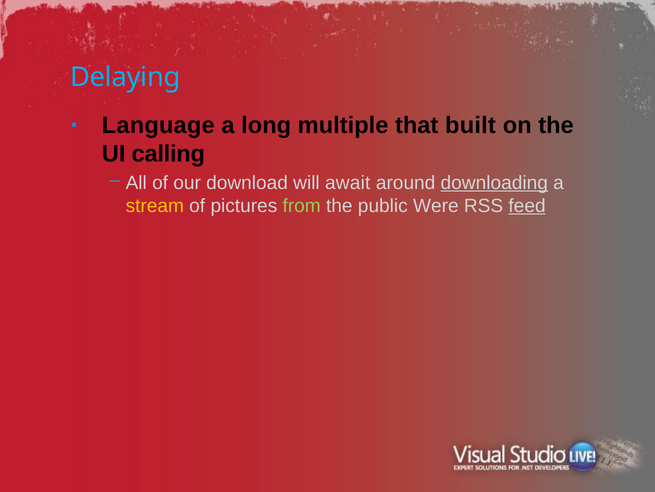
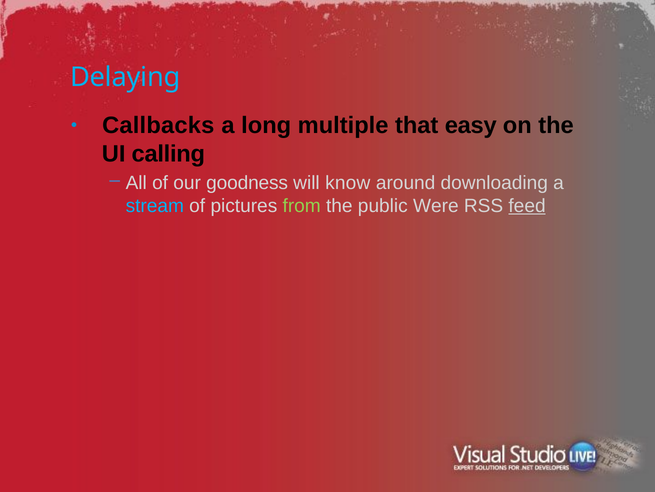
Language: Language -> Callbacks
built: built -> easy
download: download -> goodness
await: await -> know
downloading underline: present -> none
stream colour: yellow -> light blue
